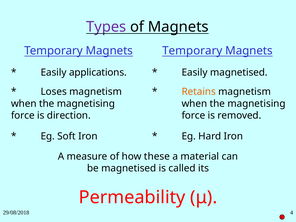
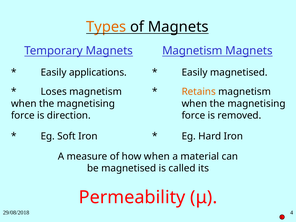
Types colour: purple -> orange
Temporary Magnets Temporary: Temporary -> Magnetism
how these: these -> when
